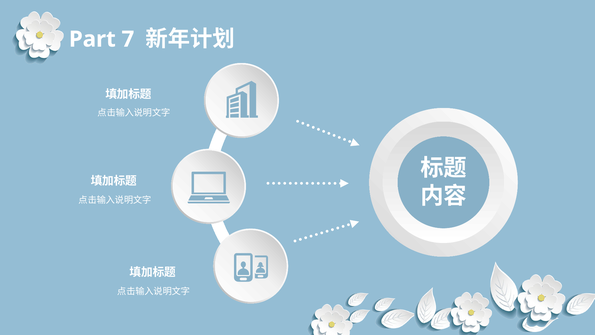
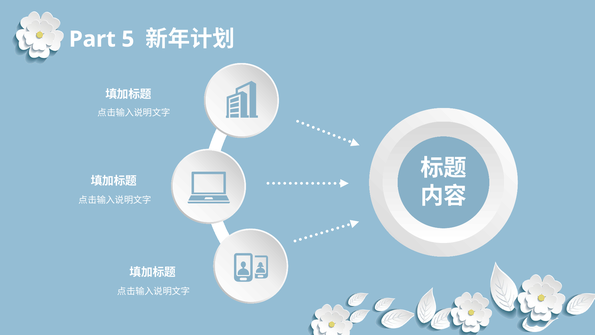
7: 7 -> 5
